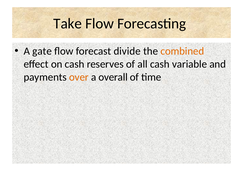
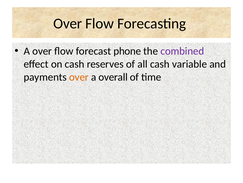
Take at (68, 24): Take -> Over
A gate: gate -> over
divide: divide -> phone
combined colour: orange -> purple
